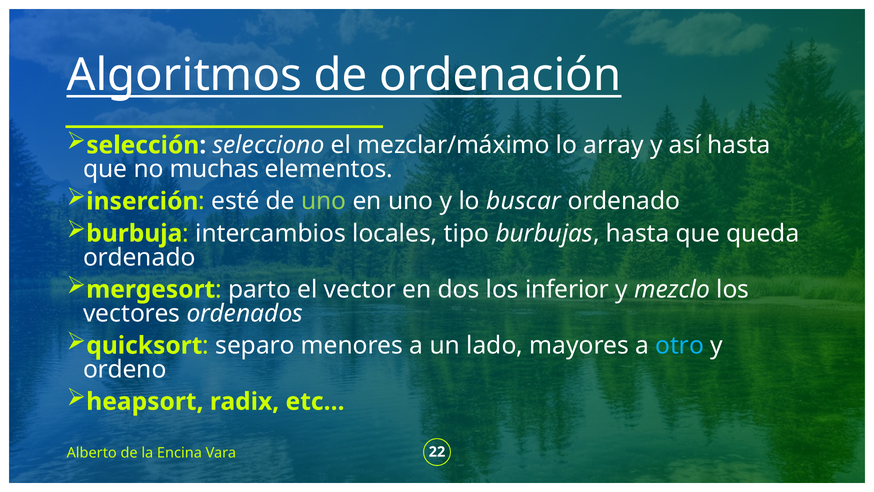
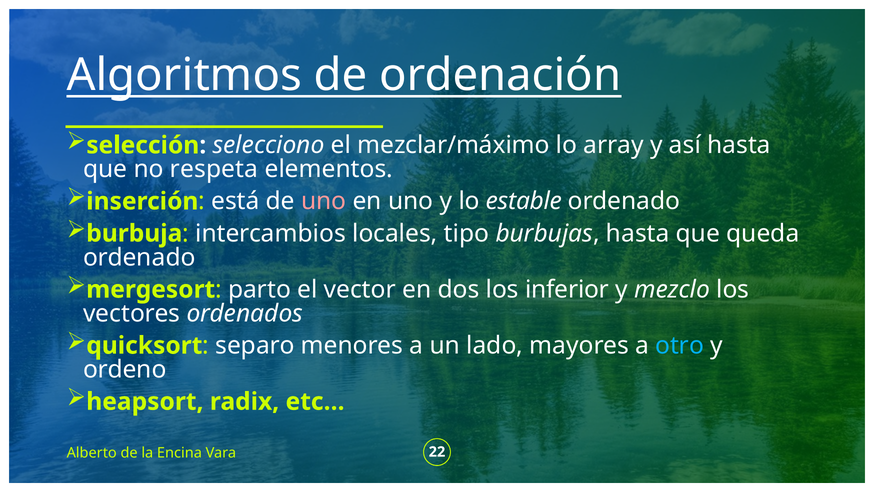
muchas: muchas -> respeta
esté: esté -> está
uno at (324, 201) colour: light green -> pink
buscar: buscar -> estable
